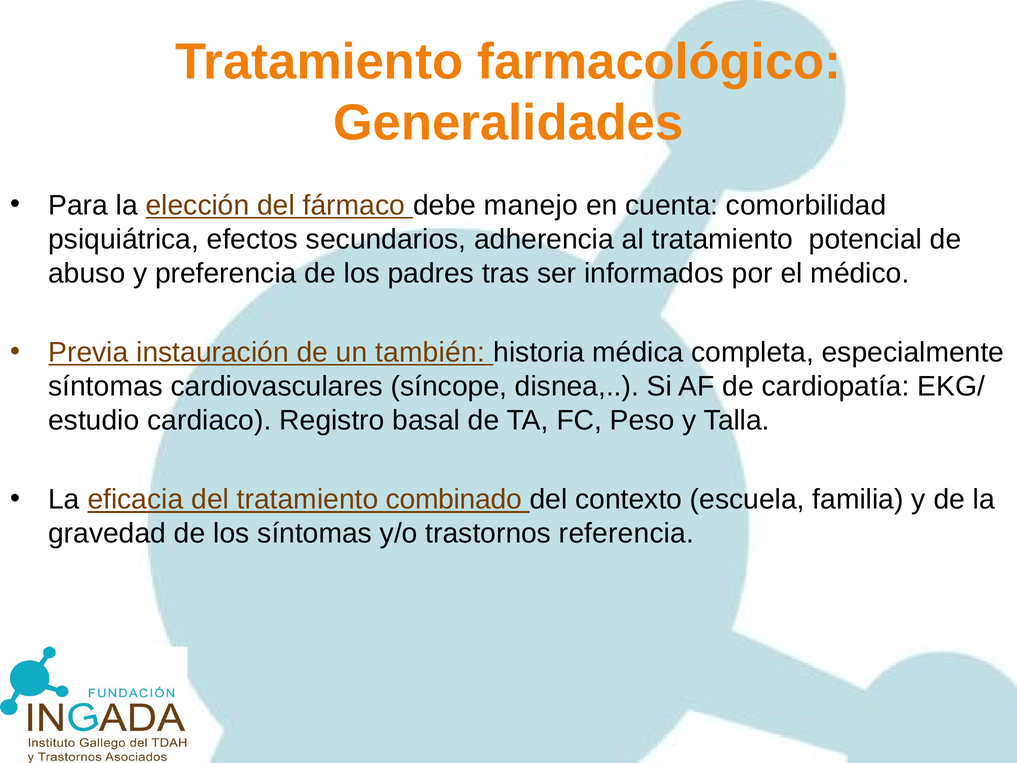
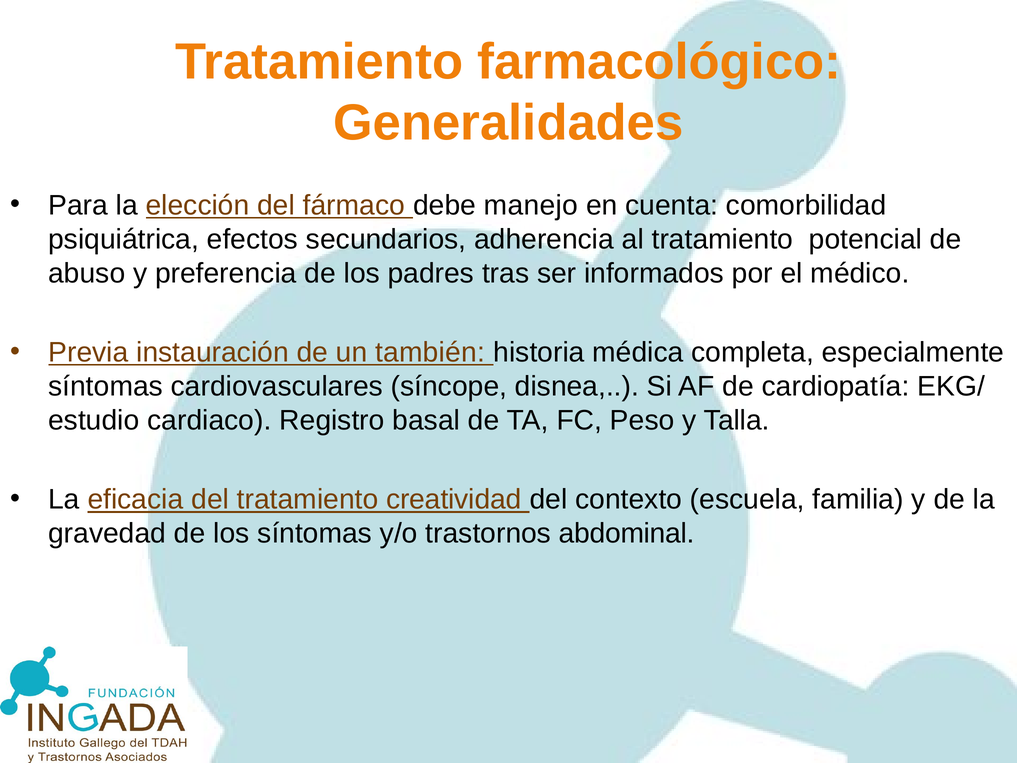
combinado: combinado -> creatividad
referencia: referencia -> abdominal
